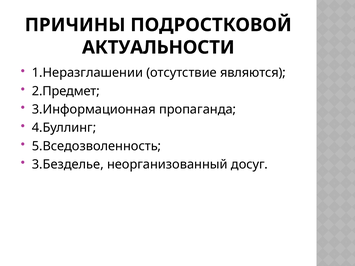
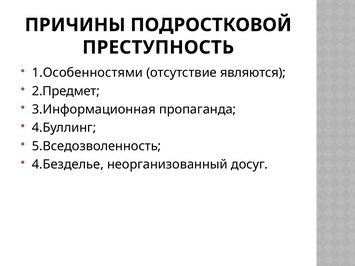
АКТУАЛЬНОСТИ: АКТУАЛЬНОСТИ -> ПРЕСТУПНОСТЬ
1.Неразглашении: 1.Неразглашении -> 1.Особенностями
3.Безделье: 3.Безделье -> 4.Безделье
